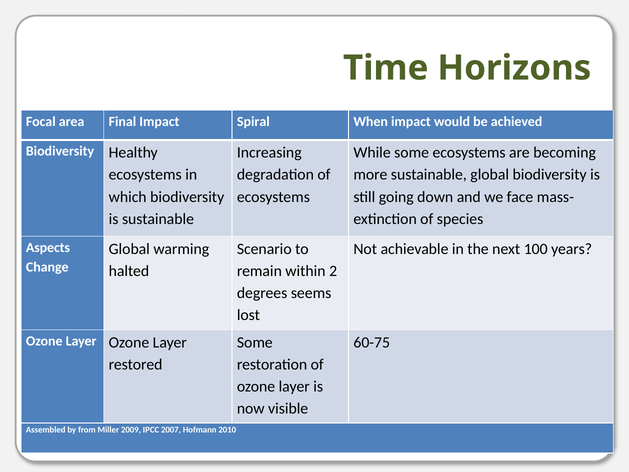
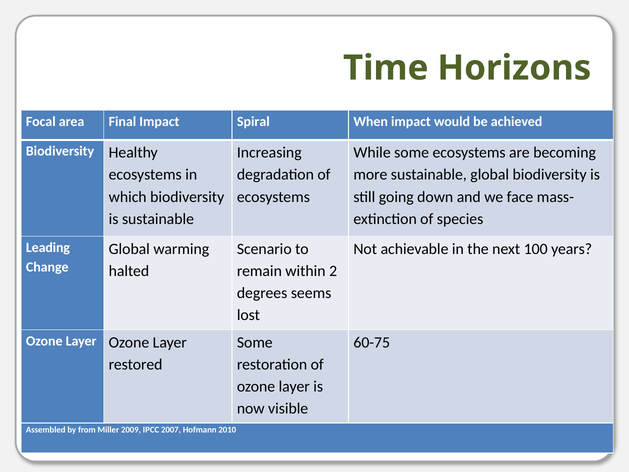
Aspects: Aspects -> Leading
